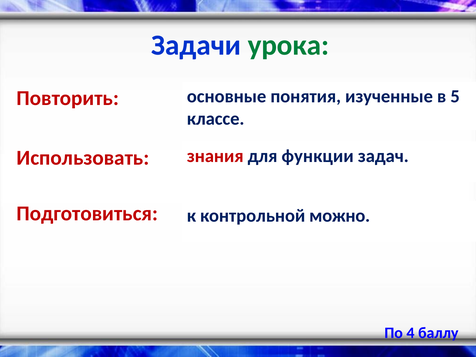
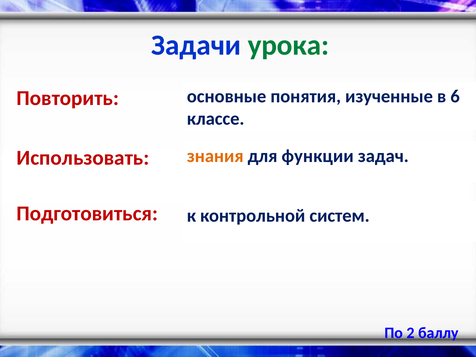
5: 5 -> 6
знания colour: red -> orange
можно: можно -> систем
4: 4 -> 2
